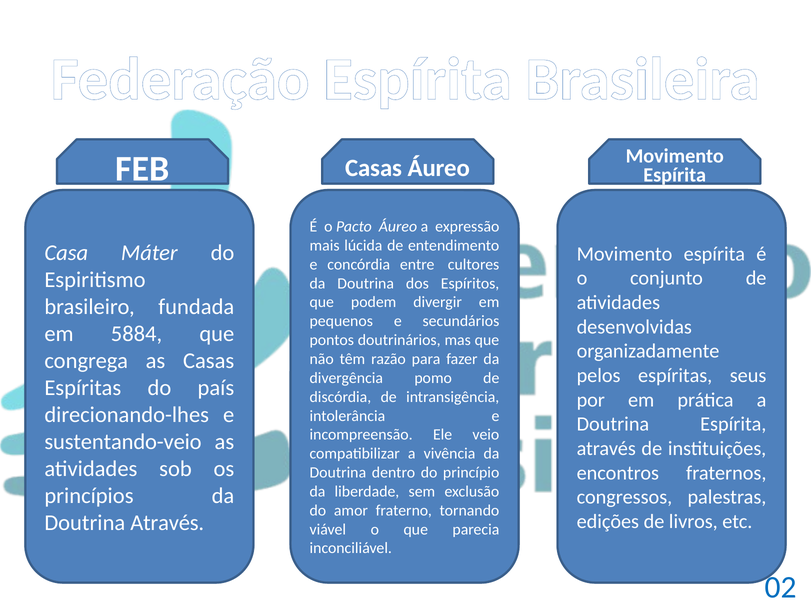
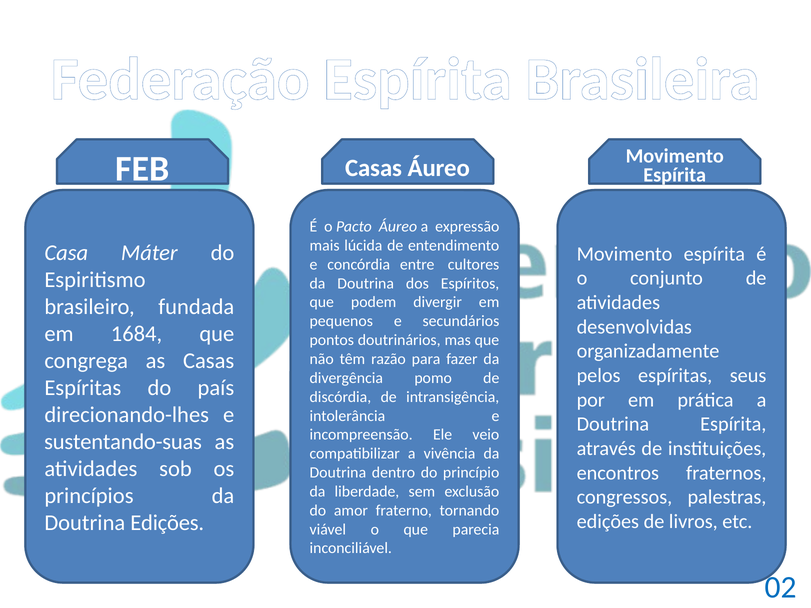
5884: 5884 -> 1684
sustentando-veio: sustentando-veio -> sustentando-suas
Doutrina Através: Através -> Edições
